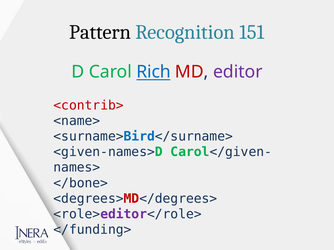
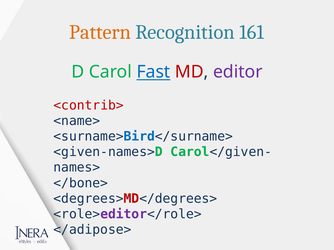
Pattern colour: black -> orange
151: 151 -> 161
Rich: Rich -> Fast
</funding>: </funding> -> </adipose>
